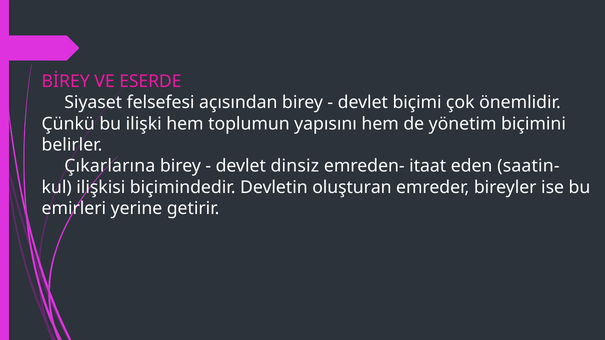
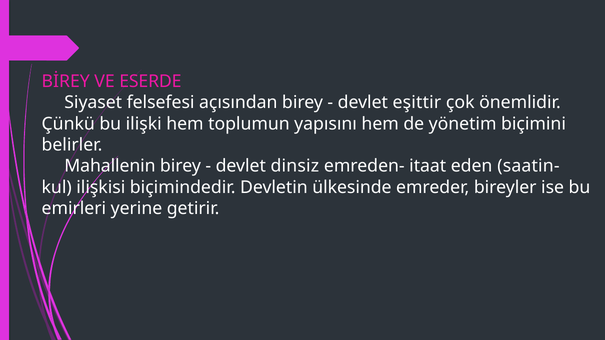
biçimi: biçimi -> eşittir
Çıkarlarına: Çıkarlarına -> Mahallenin
oluşturan: oluşturan -> ülkesinde
